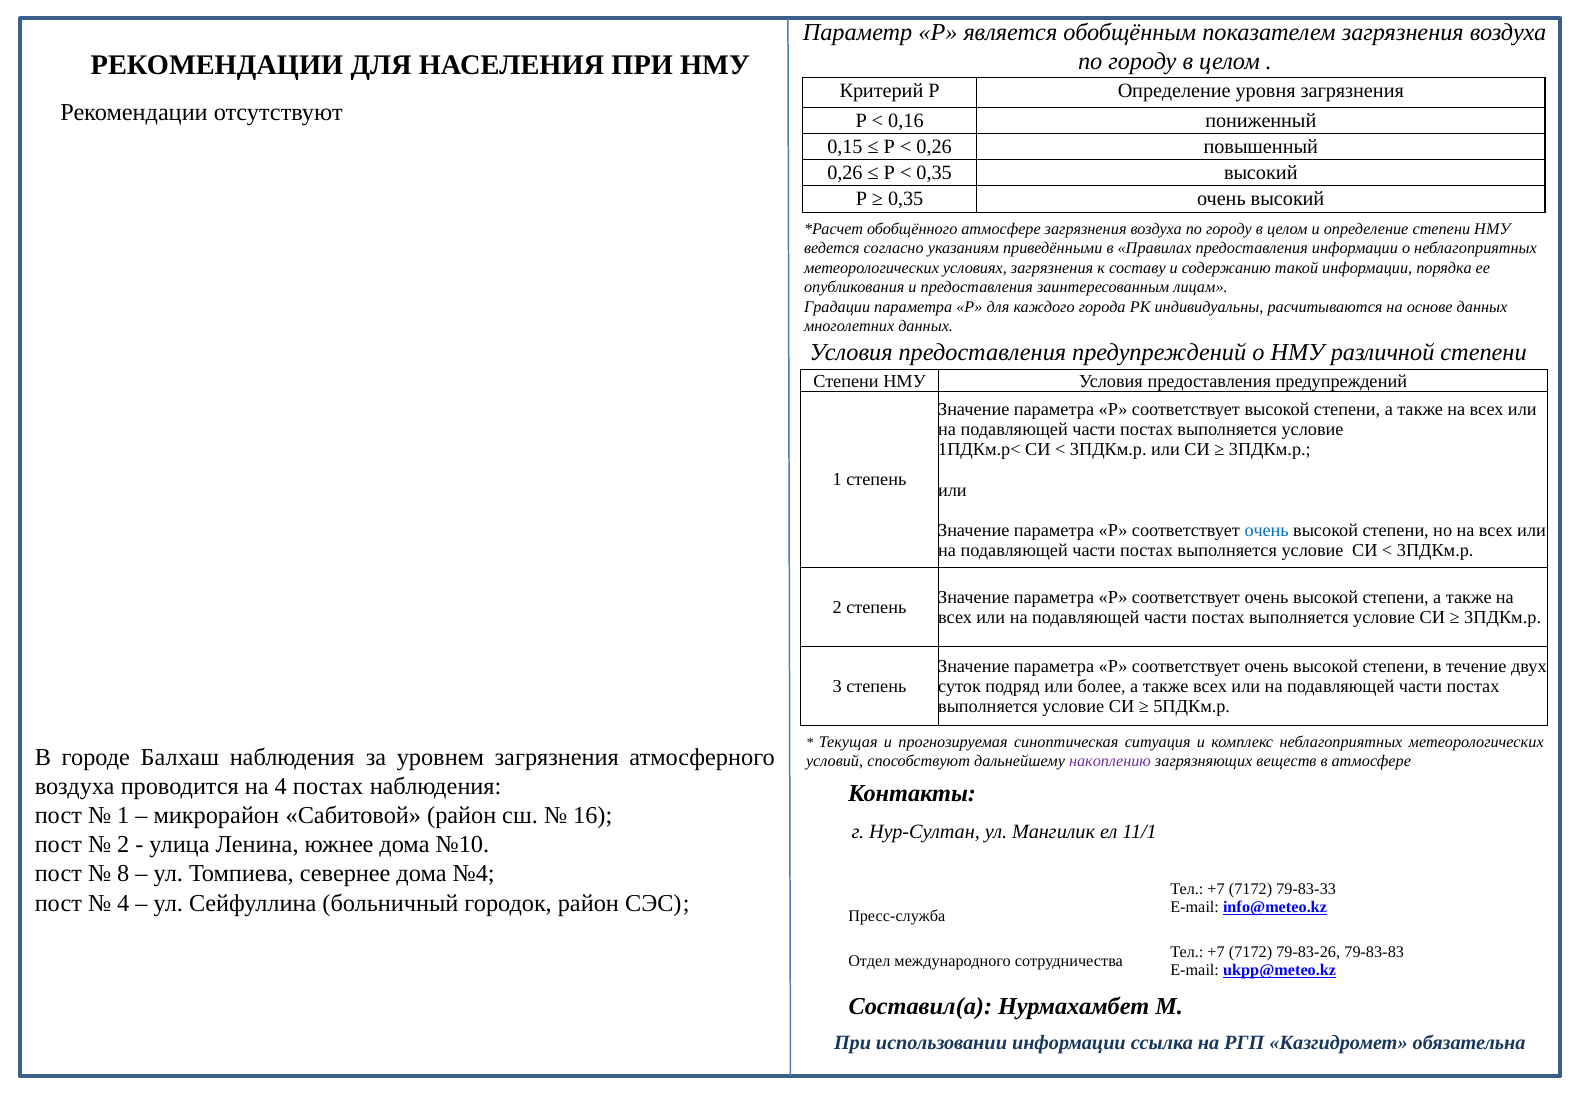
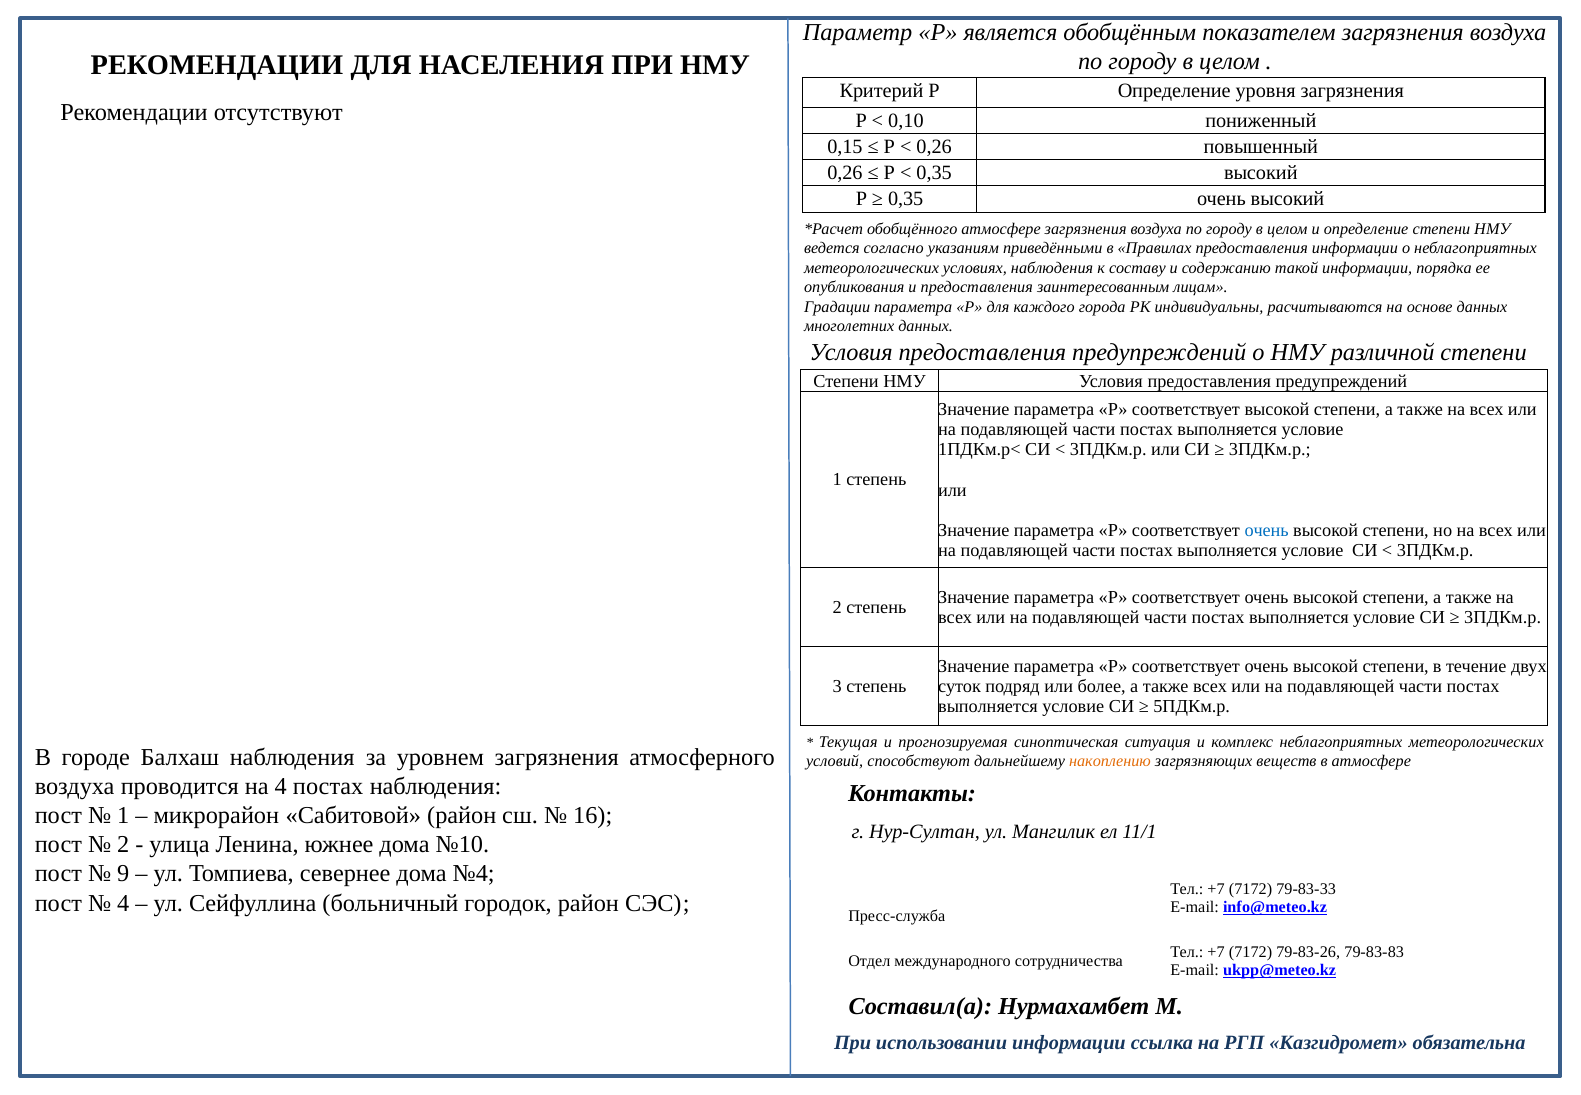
0,16: 0,16 -> 0,10
условиях загрязнения: загрязнения -> наблюдения
накоплению colour: purple -> orange
8: 8 -> 9
